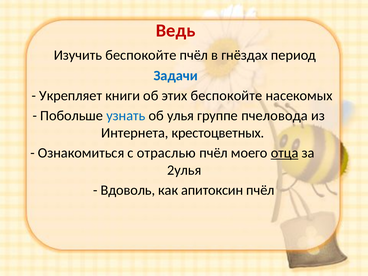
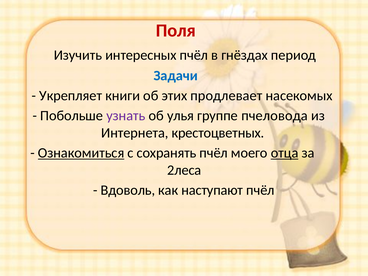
Ведь: Ведь -> Поля
Изучить беспокойте: беспокойте -> интересных
этих беспокойте: беспокойте -> продлевает
узнать colour: blue -> purple
Ознакомиться underline: none -> present
отраслью: отраслью -> сохранять
2улья: 2улья -> 2леса
апитоксин: апитоксин -> наступают
